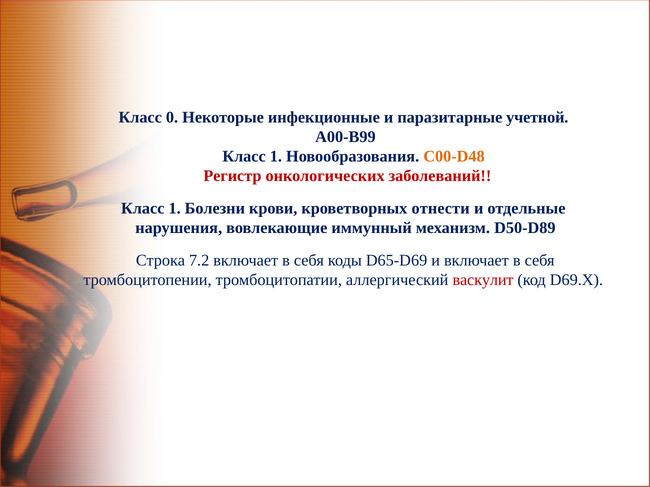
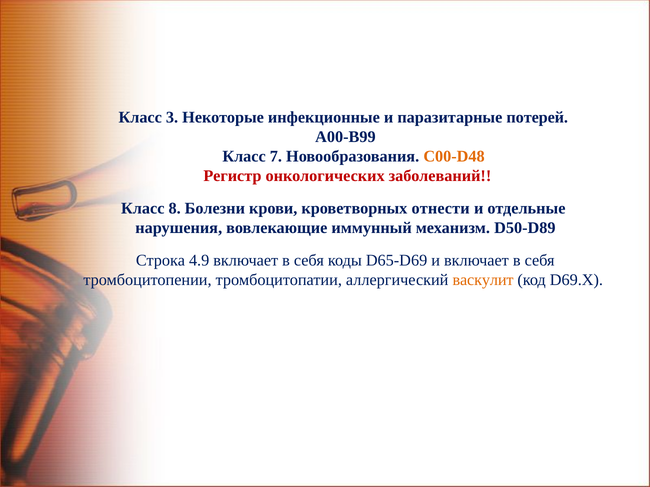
0: 0 -> 3
учетной: учетной -> потерей
1 at (276, 157): 1 -> 7
1 at (175, 209): 1 -> 8
7.2: 7.2 -> 4.9
васкулит colour: red -> orange
